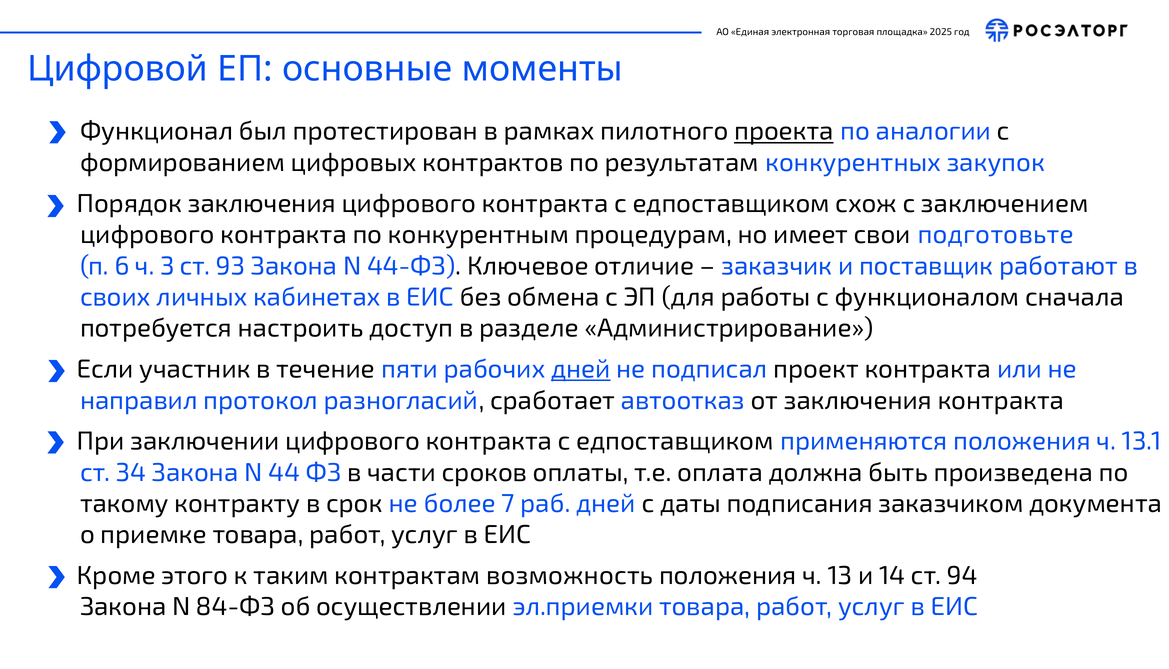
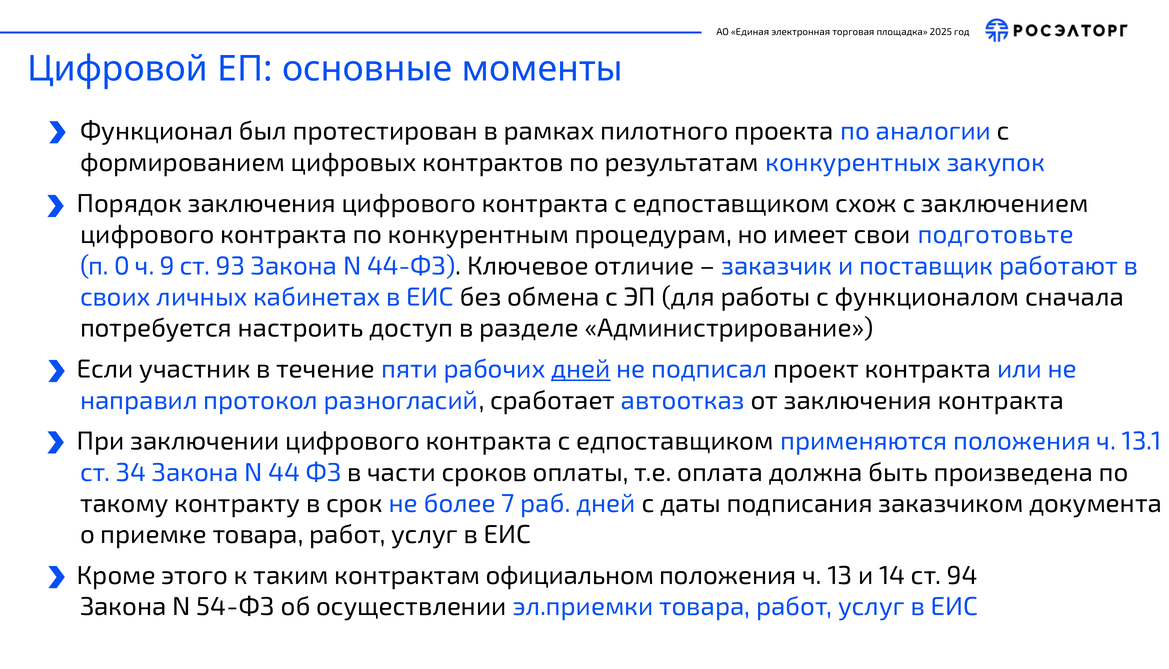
проекта underline: present -> none
6: 6 -> 0
3: 3 -> 9
возможность: возможность -> официальном
84-ФЗ: 84-ФЗ -> 54-ФЗ
